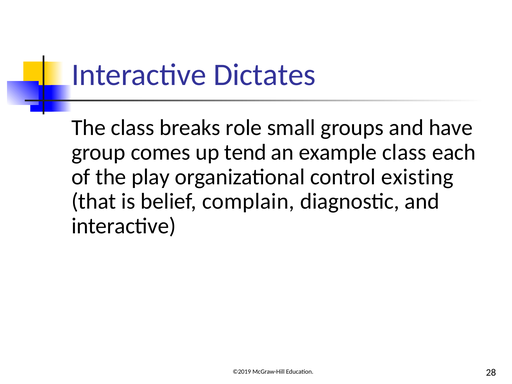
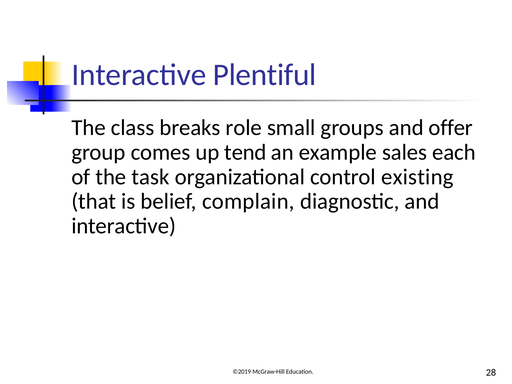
Dictates: Dictates -> Plentiful
have: have -> offer
example class: class -> sales
play: play -> task
